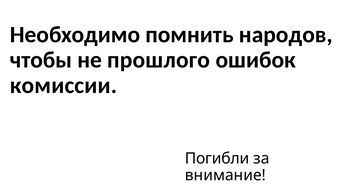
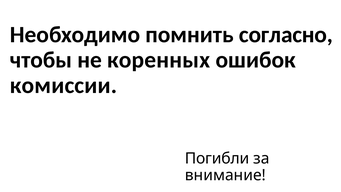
народов: народов -> согласно
прошлого: прошлого -> коренных
